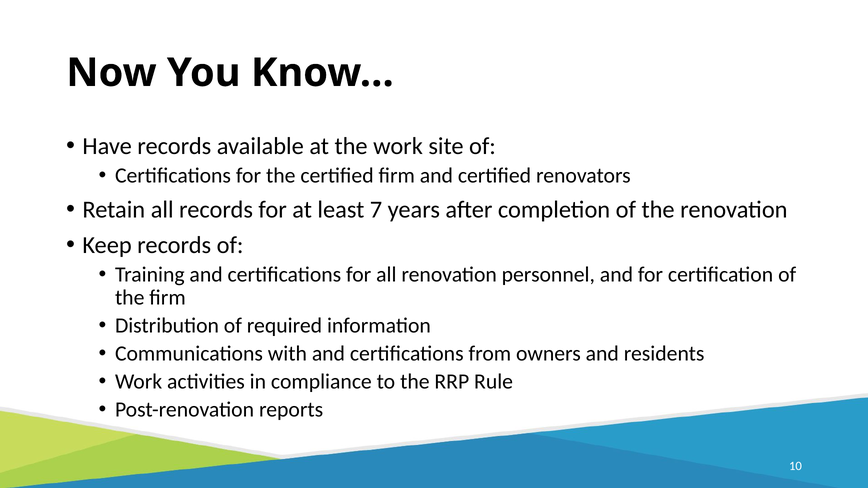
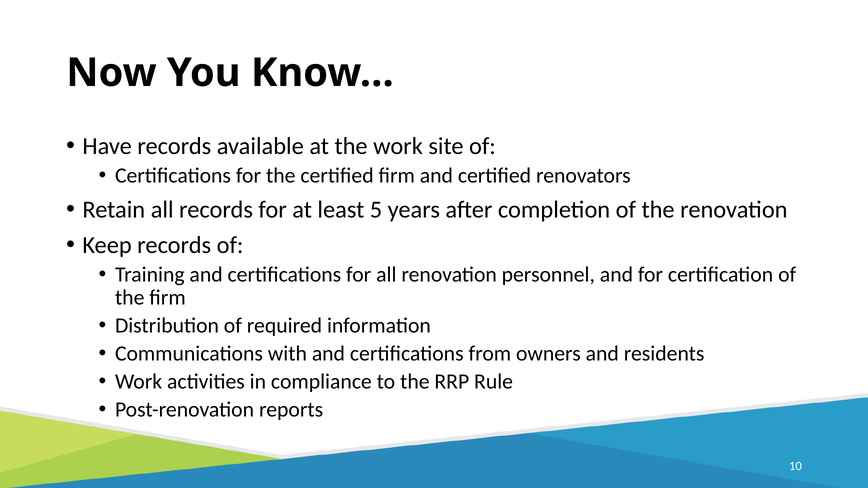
7: 7 -> 5
